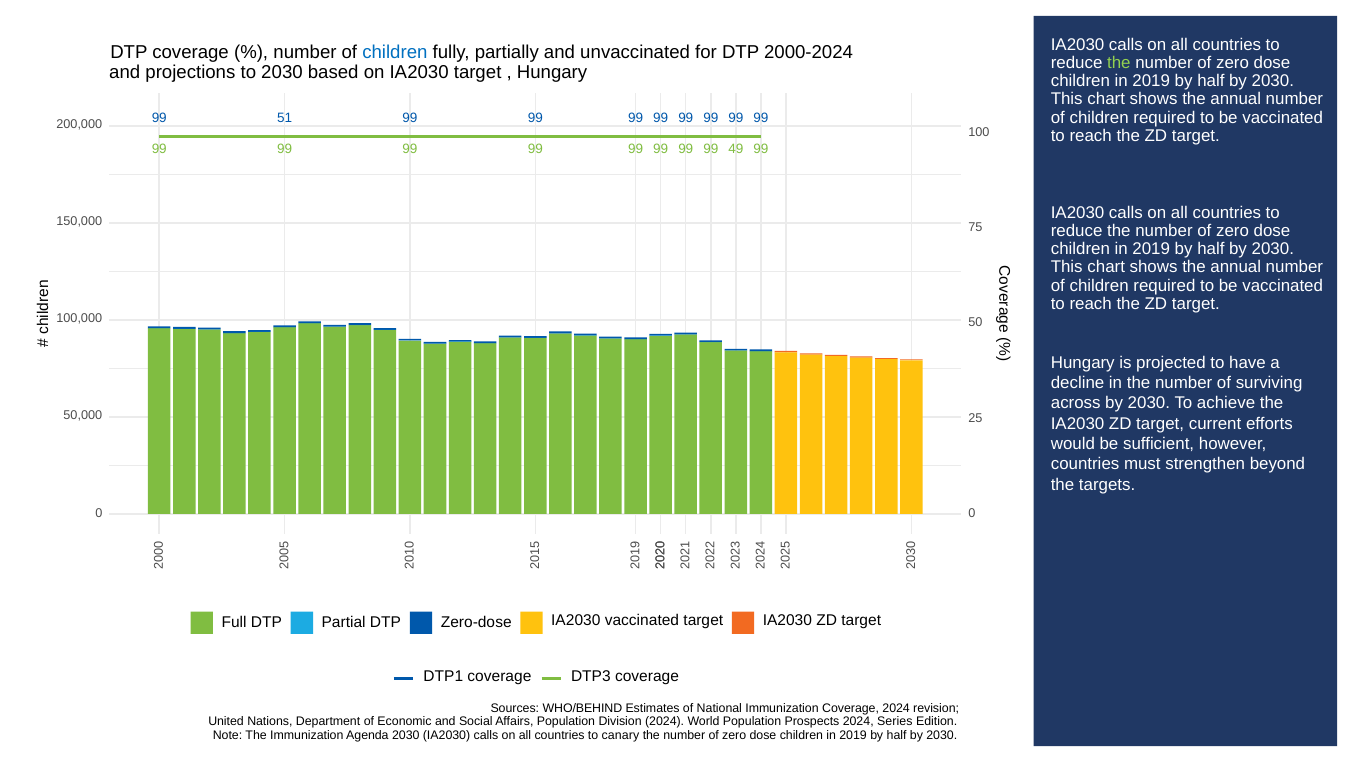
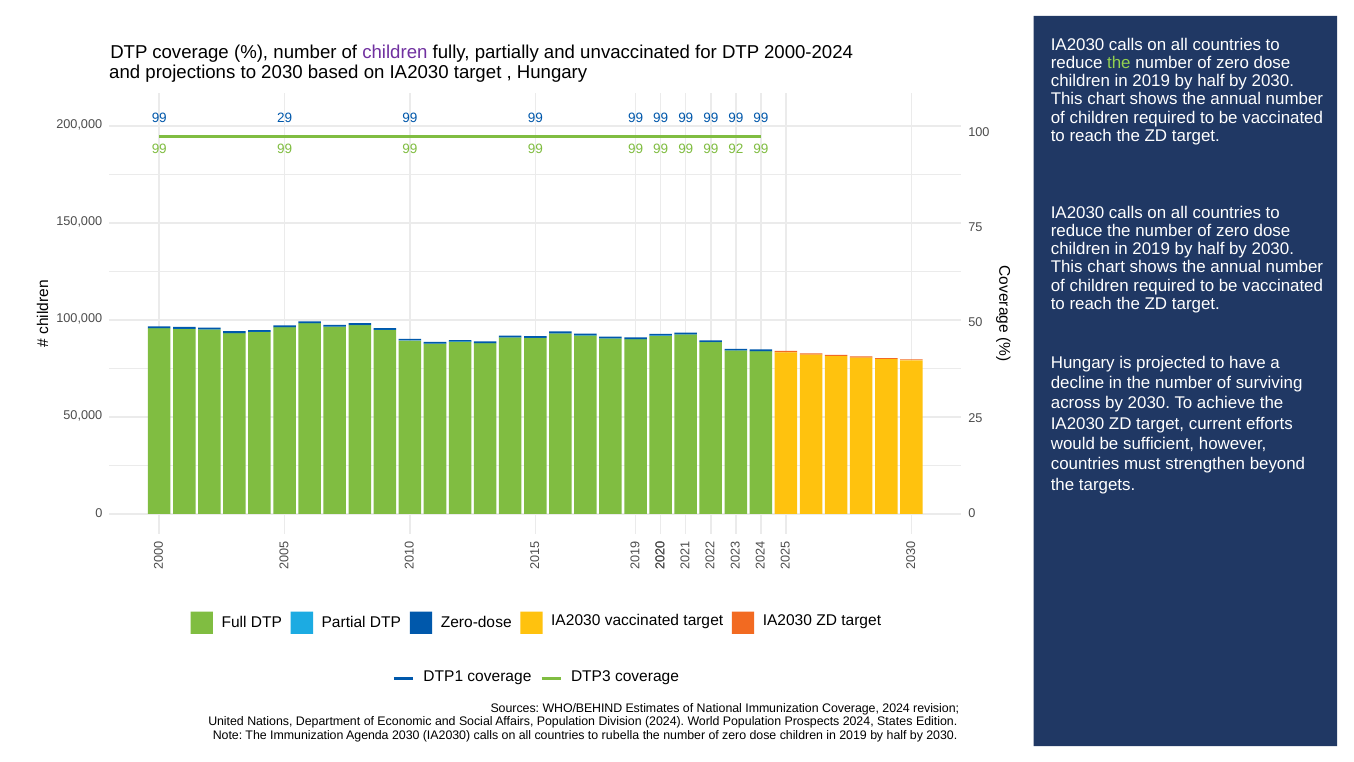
children at (395, 52) colour: blue -> purple
51: 51 -> 29
49: 49 -> 92
Series: Series -> States
canary: canary -> rubella
